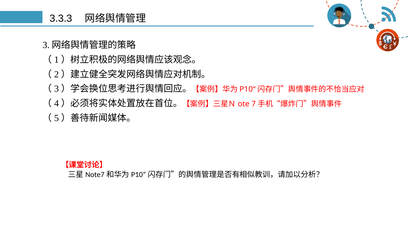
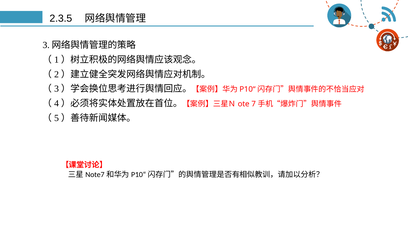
3.3.3: 3.3.3 -> 2.3.5
